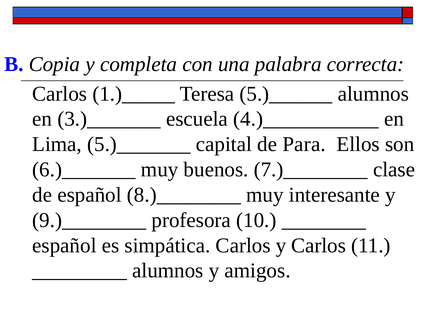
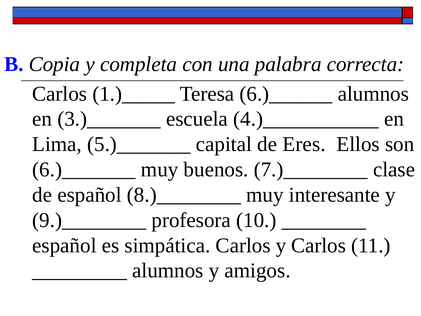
5.)______: 5.)______ -> 6.)______
Para: Para -> Eres
